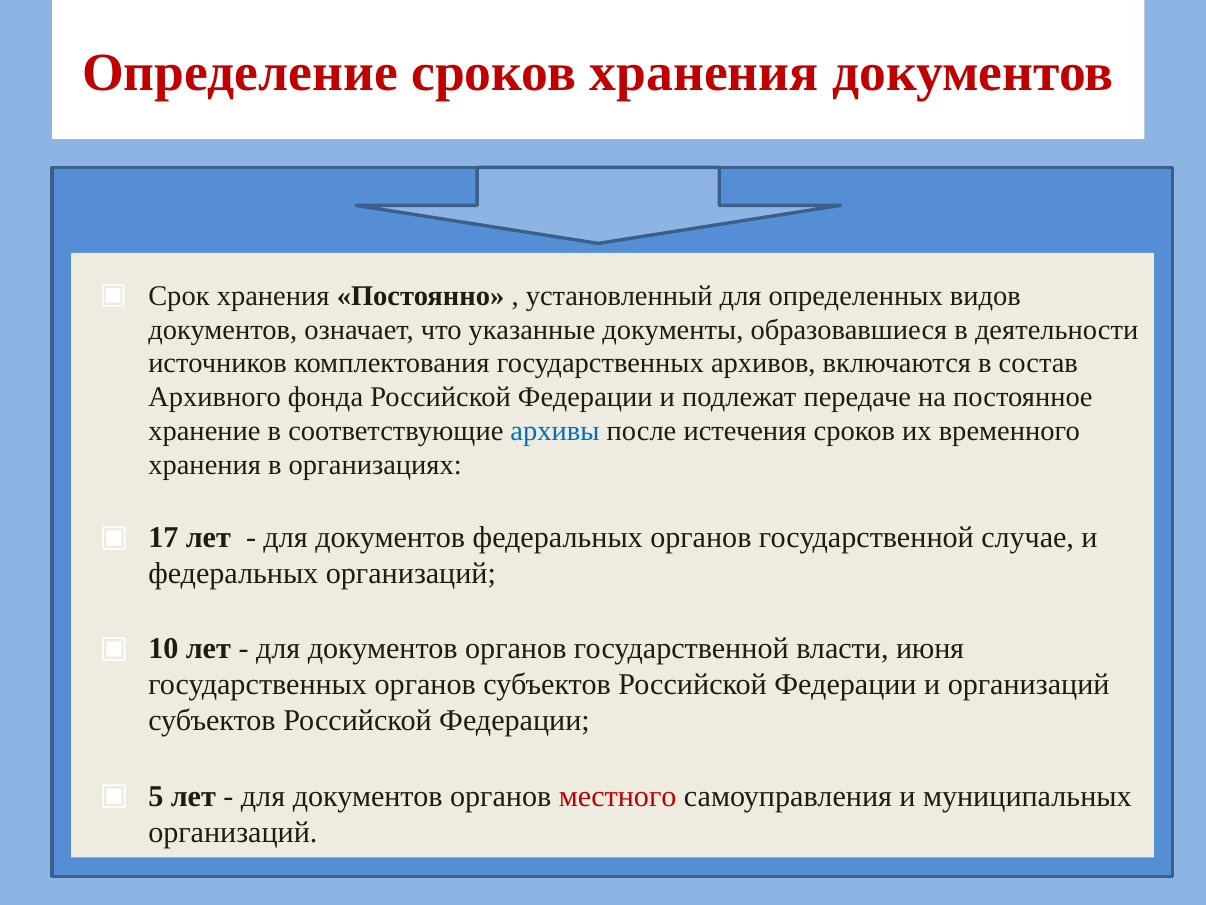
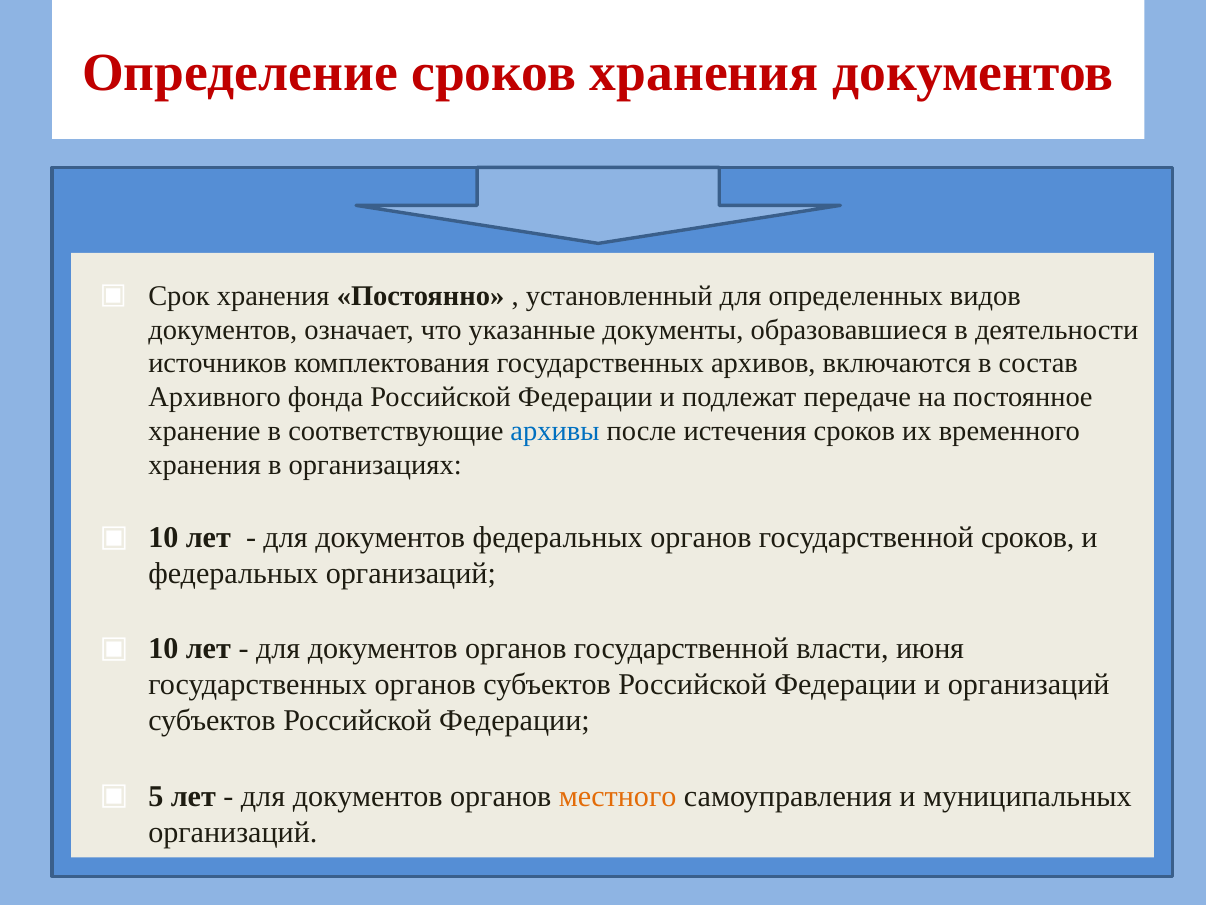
17 at (163, 537): 17 -> 10
государственной случае: случае -> сроков
местного colour: red -> orange
